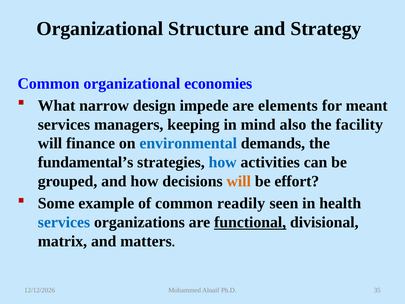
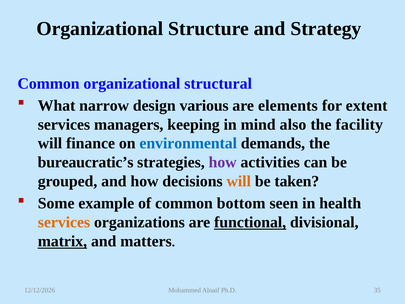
economies: economies -> structural
impede: impede -> various
meant: meant -> extent
fundamental’s: fundamental’s -> bureaucratic’s
how at (223, 162) colour: blue -> purple
effort: effort -> taken
readily: readily -> bottom
services at (64, 222) colour: blue -> orange
matrix underline: none -> present
